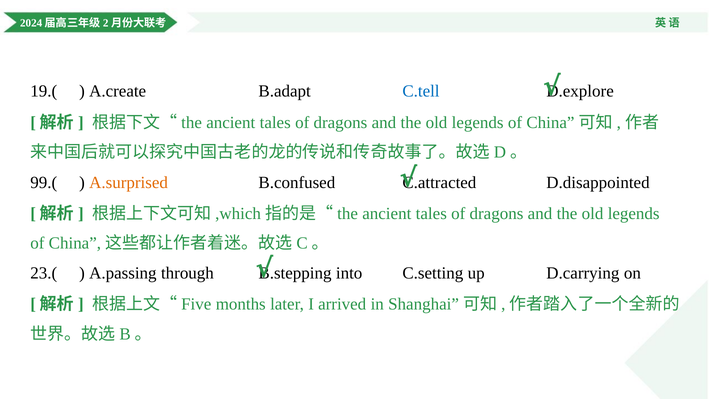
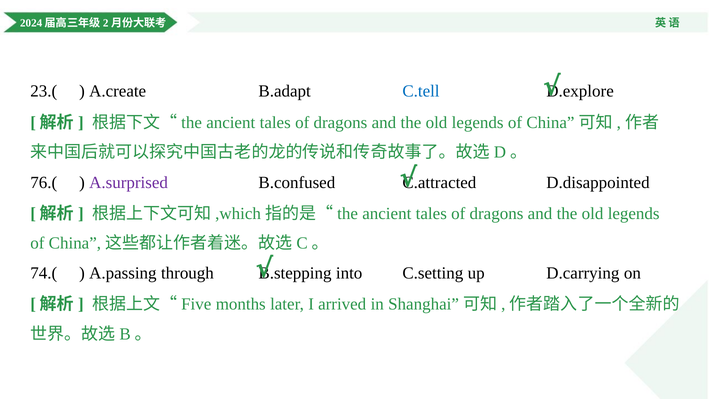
19.(: 19.( -> 23.(
99.(: 99.( -> 76.(
A.surprised colour: orange -> purple
23.(: 23.( -> 74.(
